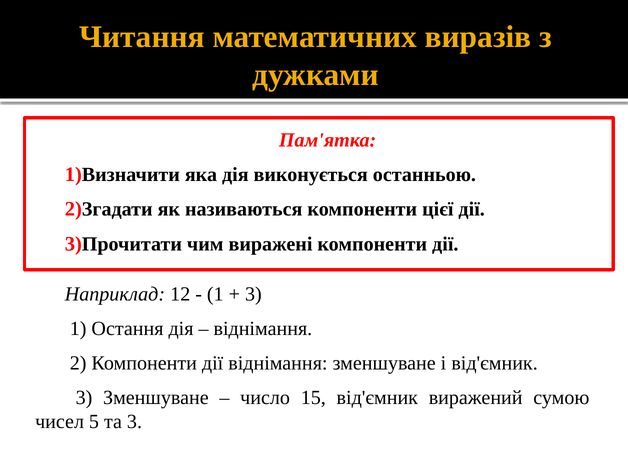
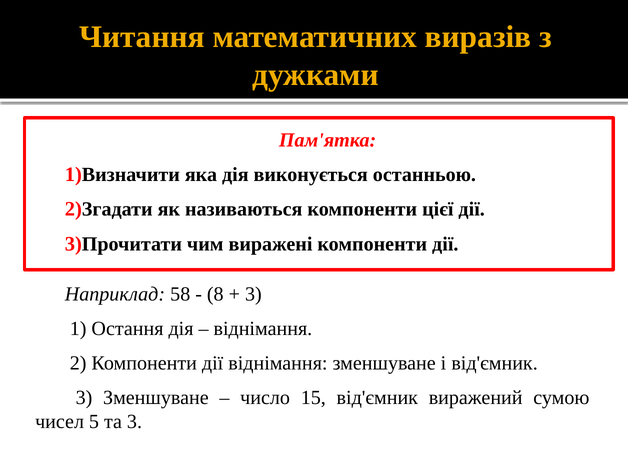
12: 12 -> 58
1 at (215, 294): 1 -> 8
